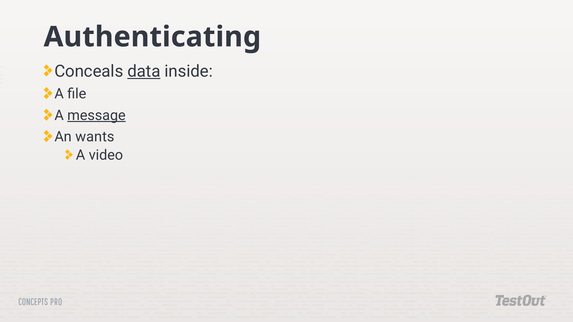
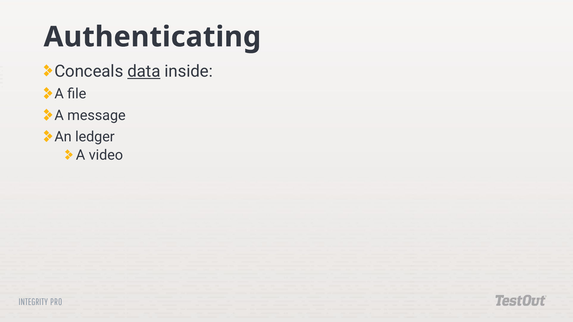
message underline: present -> none
wants: wants -> ledger
CONCEPTS: CONCEPTS -> INTEGRITY
